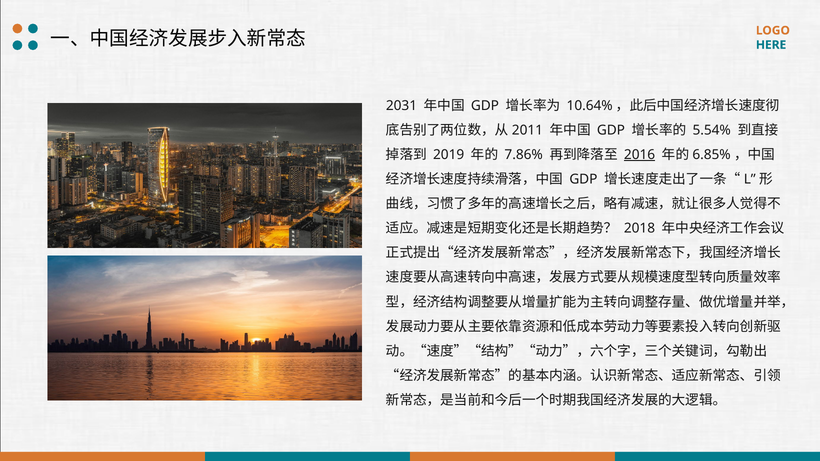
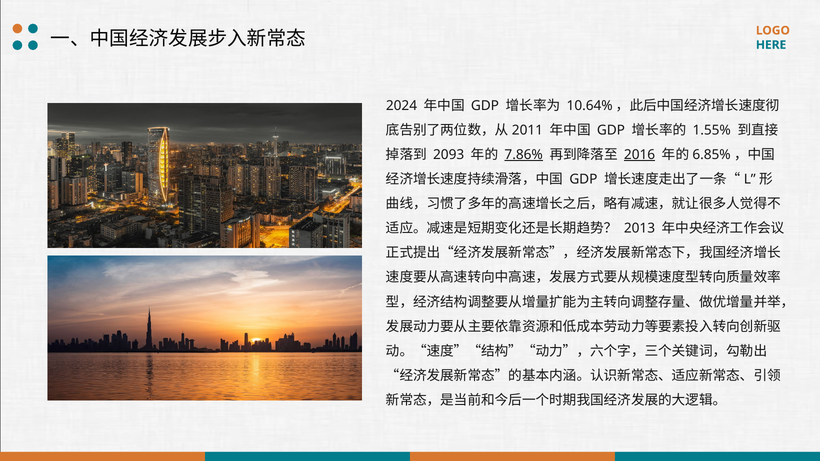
2031: 2031 -> 2024
5.54%: 5.54% -> 1.55%
2019: 2019 -> 2093
7.86% underline: none -> present
2018: 2018 -> 2013
